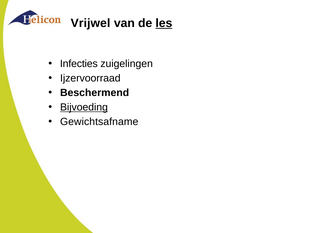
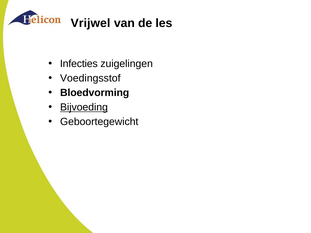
les underline: present -> none
Ijzervoorraad: Ijzervoorraad -> Voedingsstof
Beschermend: Beschermend -> Bloedvorming
Gewichtsafname: Gewichtsafname -> Geboortegewicht
